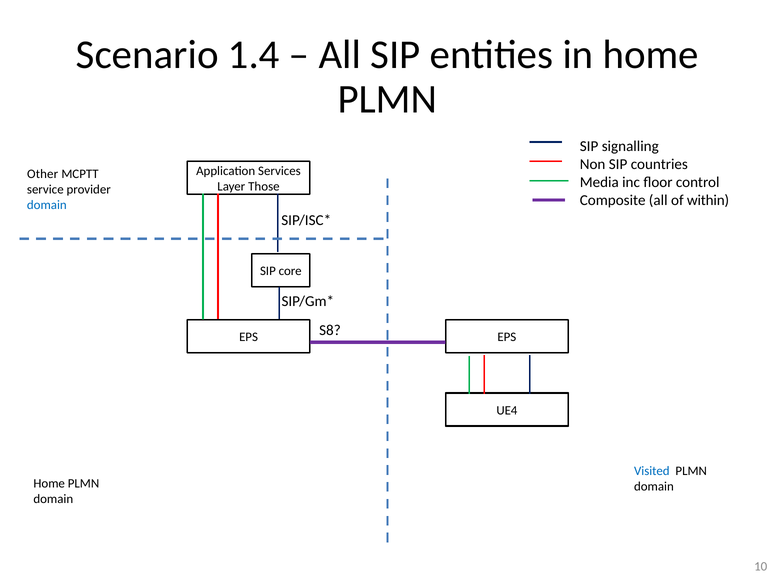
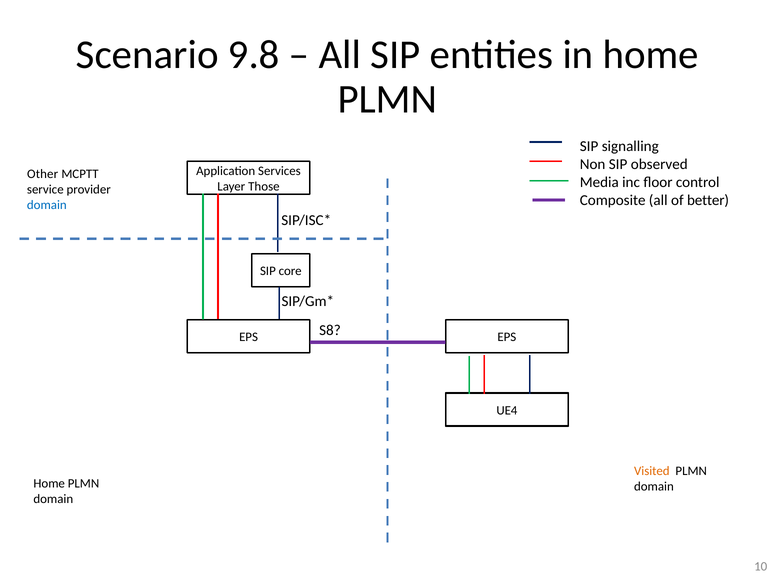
1.4: 1.4 -> 9.8
countries: countries -> observed
within: within -> better
Visited colour: blue -> orange
